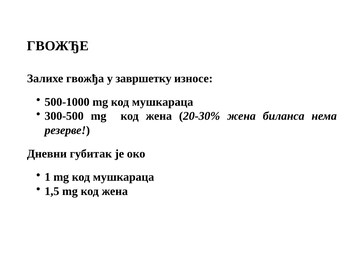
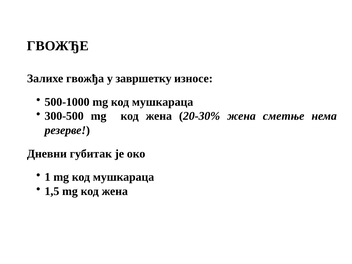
биланса: биланса -> сметње
